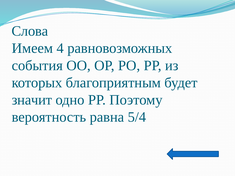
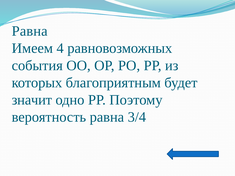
Слова at (30, 31): Слова -> Равна
5/4: 5/4 -> 3/4
